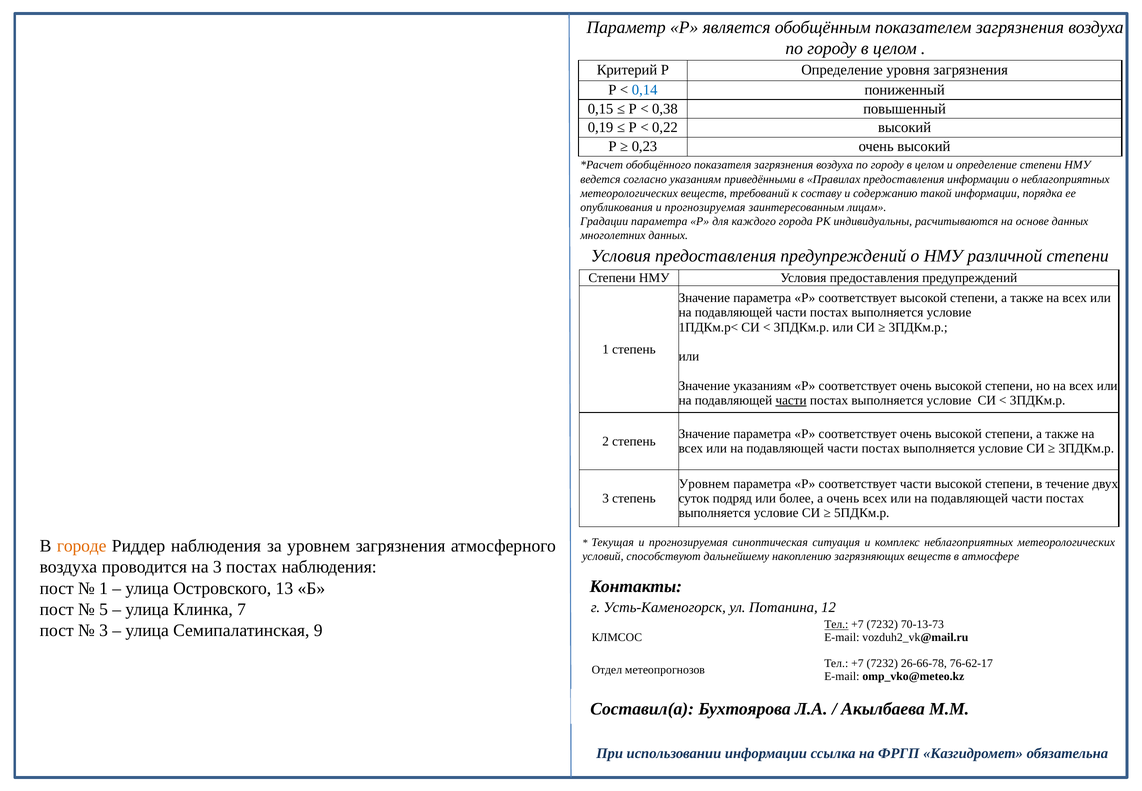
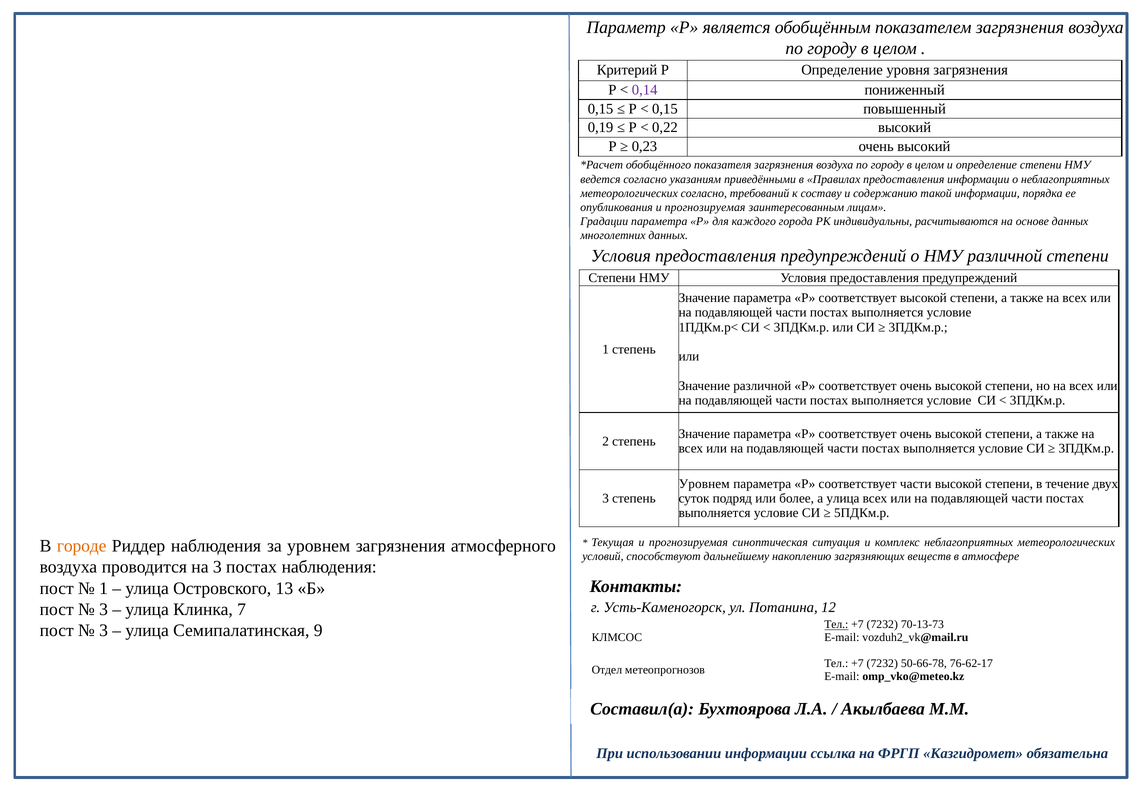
0,14 colour: blue -> purple
0,38 at (665, 109): 0,38 -> 0,15
метеорологических веществ: веществ -> согласно
Значение указаниям: указаниям -> различной
части at (791, 400) underline: present -> none
а очень: очень -> улица
5 at (104, 609): 5 -> 3
26-66-78: 26-66-78 -> 50-66-78
